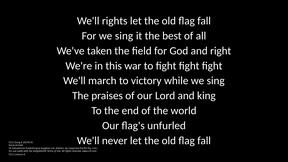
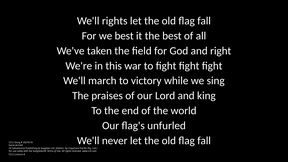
For we sing: sing -> best
